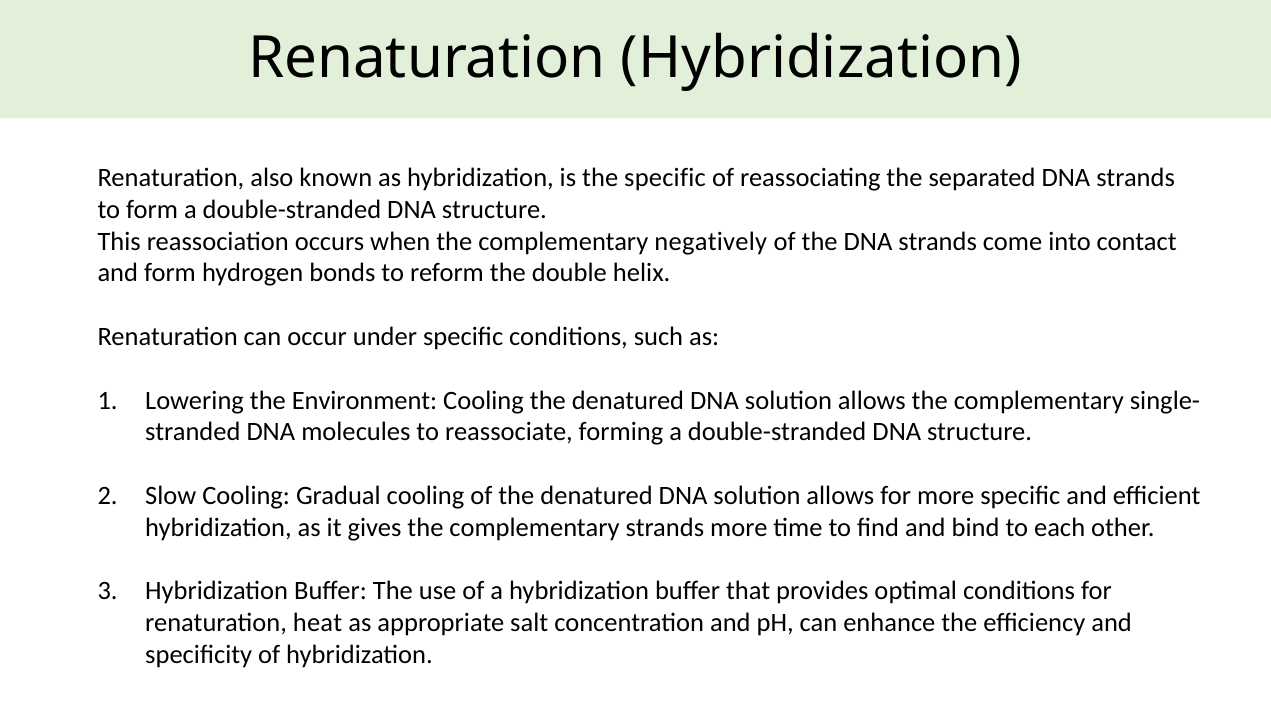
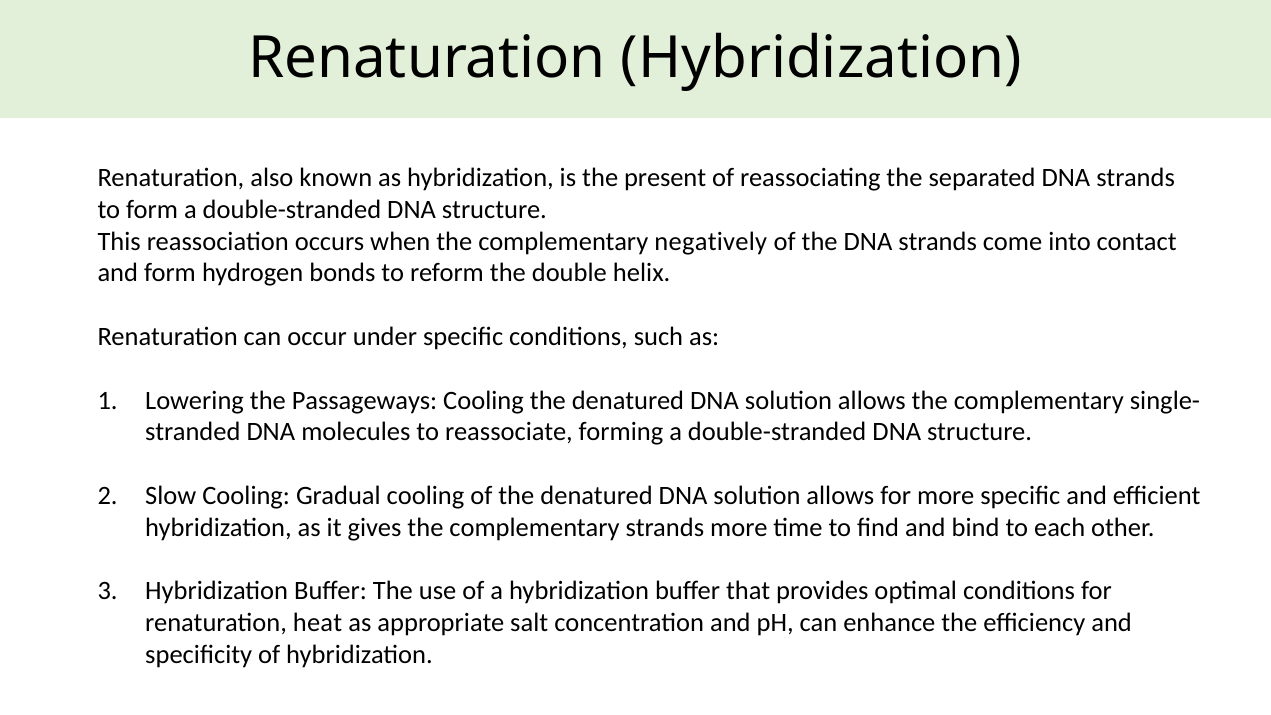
the specific: specific -> present
Environment: Environment -> Passageways
